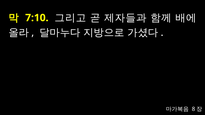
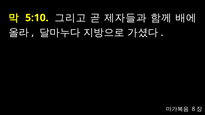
7:10: 7:10 -> 5:10
